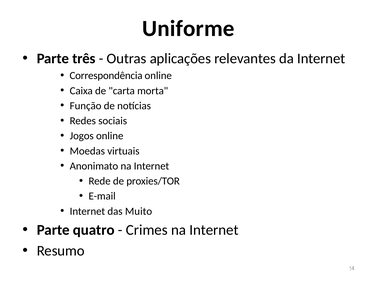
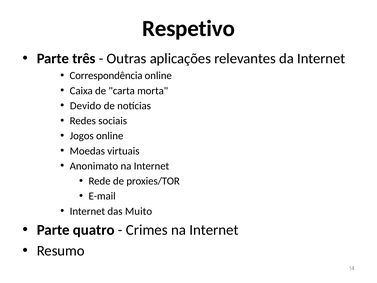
Uniforme: Uniforme -> Respetivo
Função: Função -> Devido
